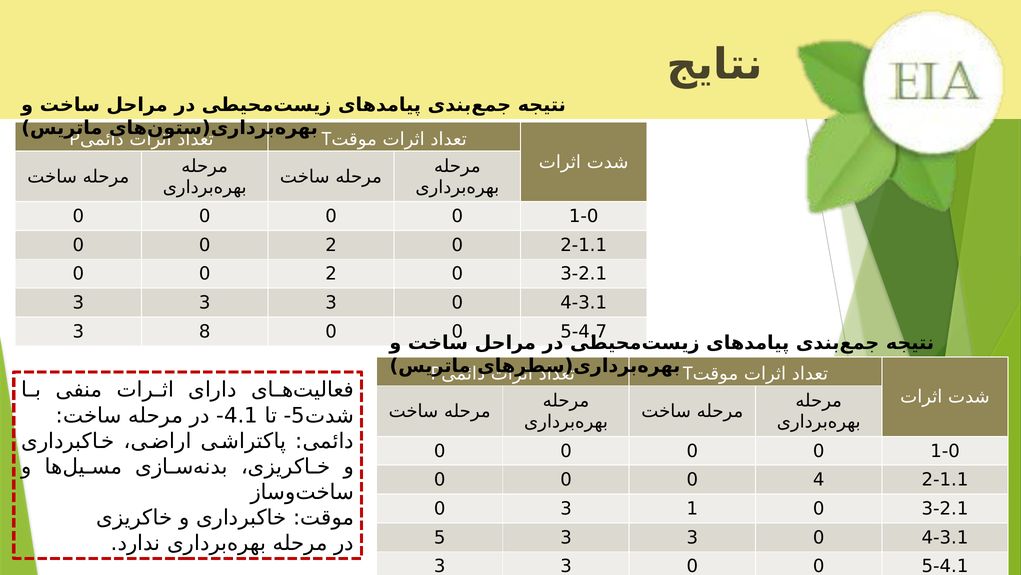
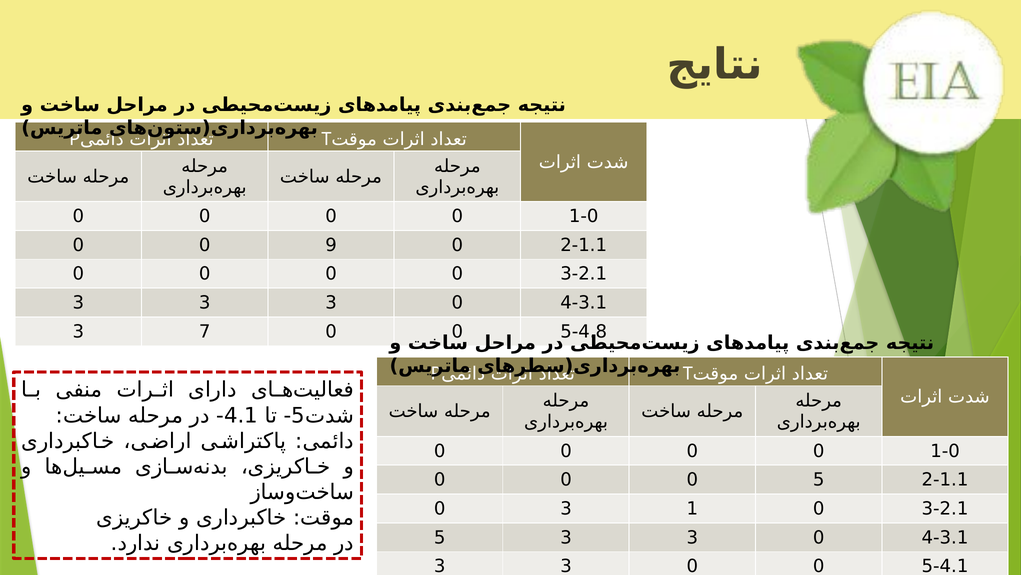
2 at (331, 245): 2 -> 9
2 at (331, 274): 2 -> 0
8: 8 -> 7
5-4.7: 5-4.7 -> 5-4.8
0 4: 4 -> 5
